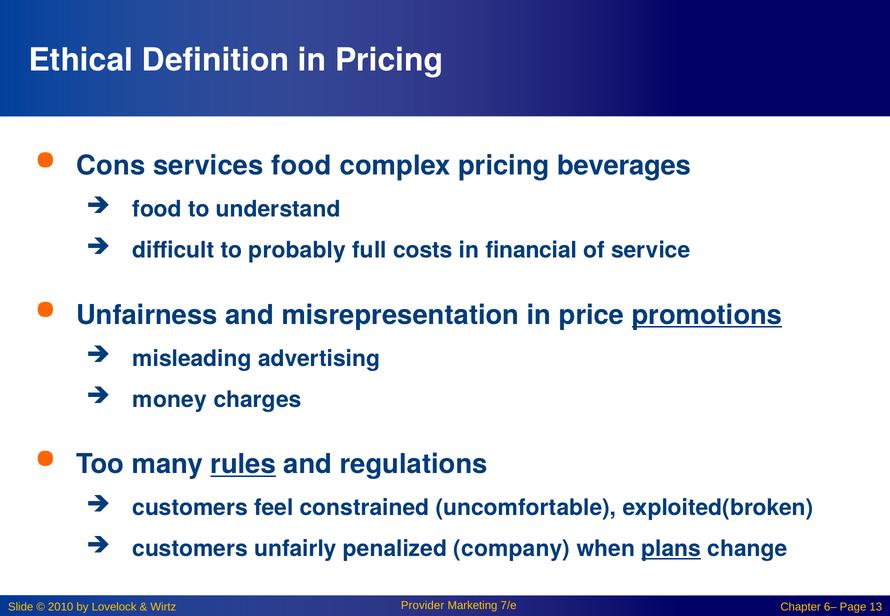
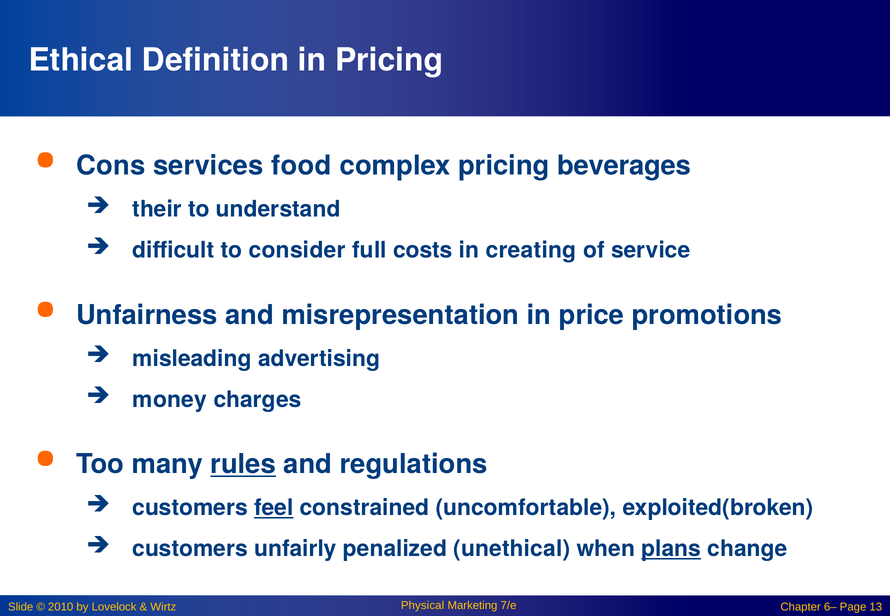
food at (157, 209): food -> their
probably: probably -> consider
financial: financial -> creating
promotions underline: present -> none
feel underline: none -> present
company: company -> unethical
Provider: Provider -> Physical
